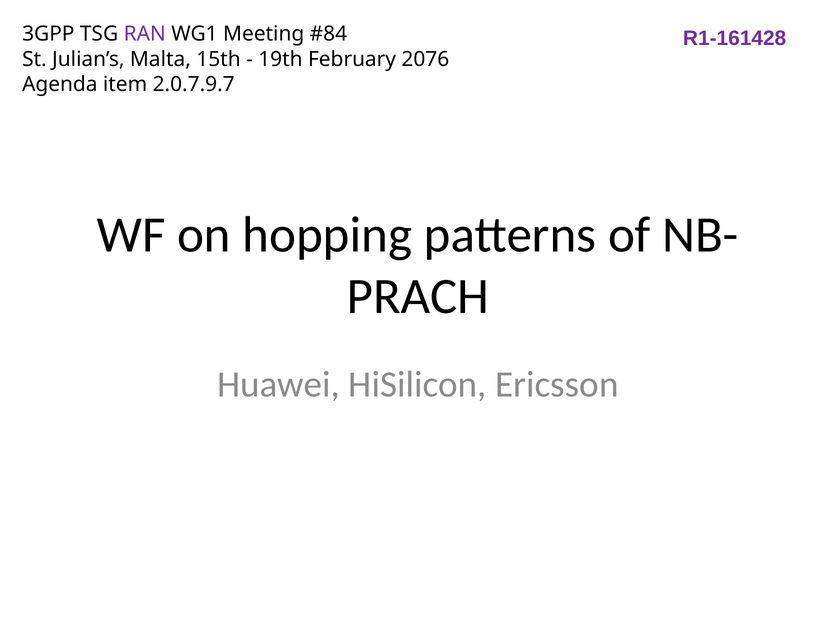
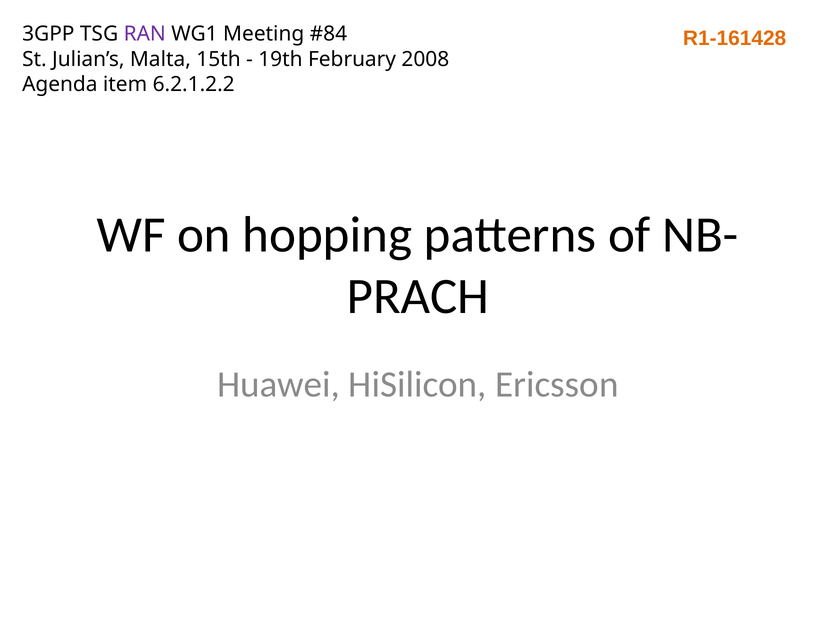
R1-161428 colour: purple -> orange
2076: 2076 -> 2008
2.0.7.9.7: 2.0.7.9.7 -> 6.2.1.2.2
